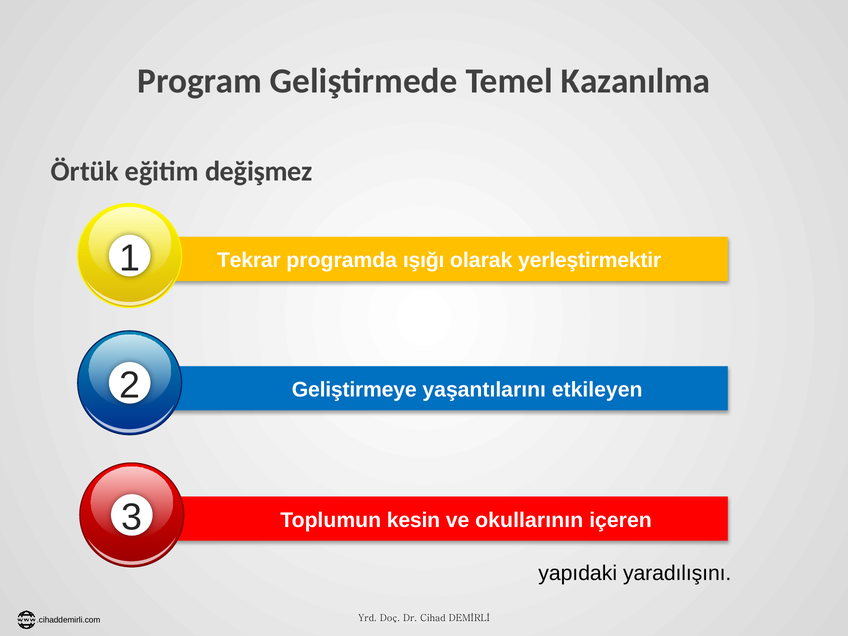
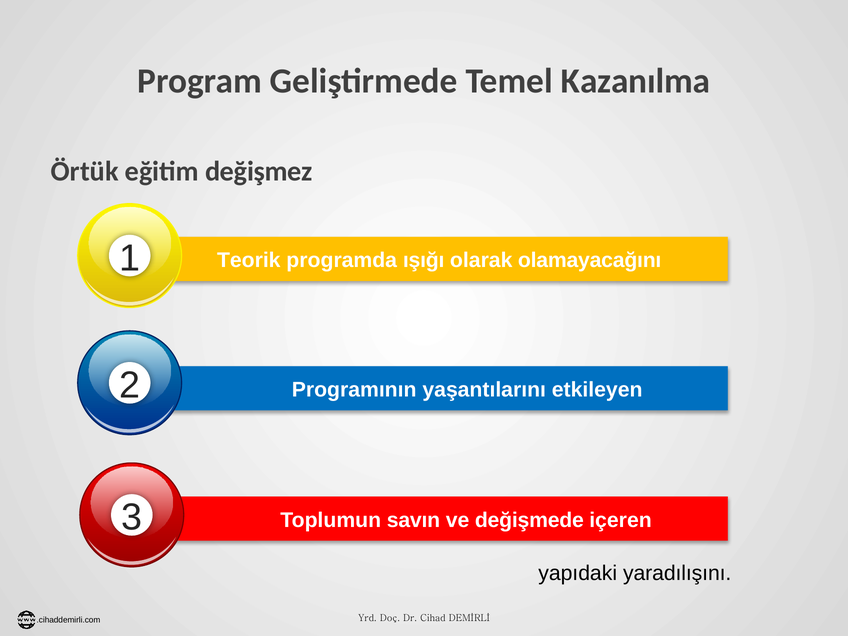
Tekrar: Tekrar -> Teorik
yerleştirmektir: yerleştirmektir -> olamayacağını
Geliştirmeye: Geliştirmeye -> Programının
kesin: kesin -> savın
okullarının: okullarının -> değişmede
